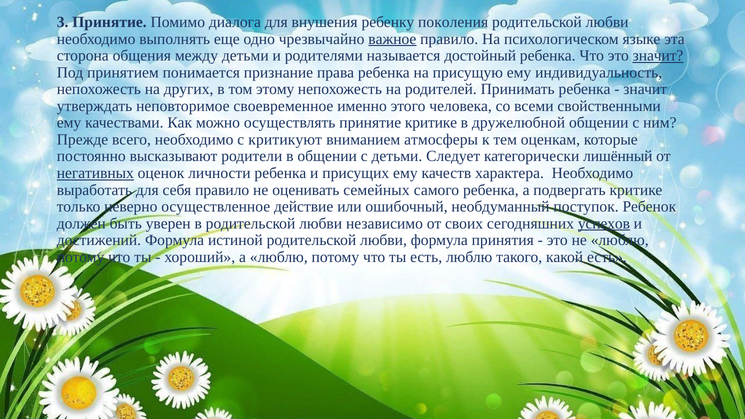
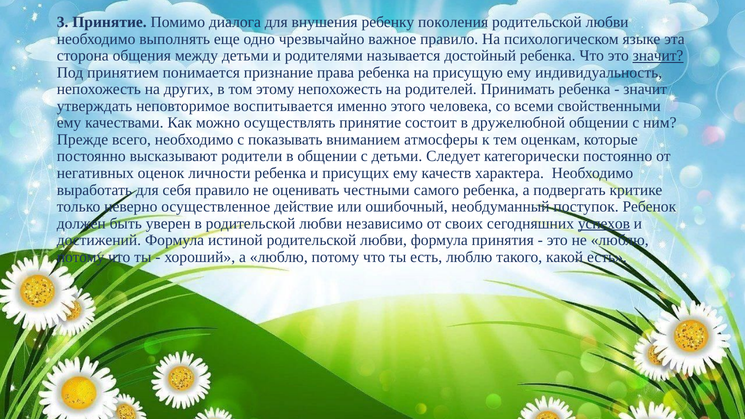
важное underline: present -> none
своевременное: своевременное -> воспитывается
принятие критике: критике -> состоит
критикуют: критикуют -> показывать
категорически лишённый: лишённый -> постоянно
негативных underline: present -> none
семейных: семейных -> честными
